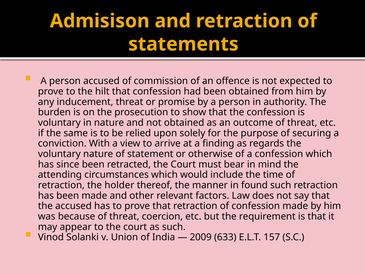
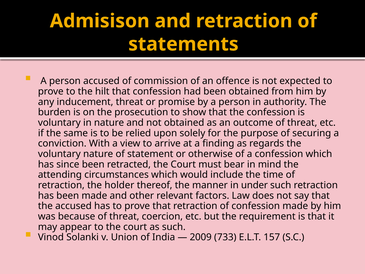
found: found -> under
633: 633 -> 733
